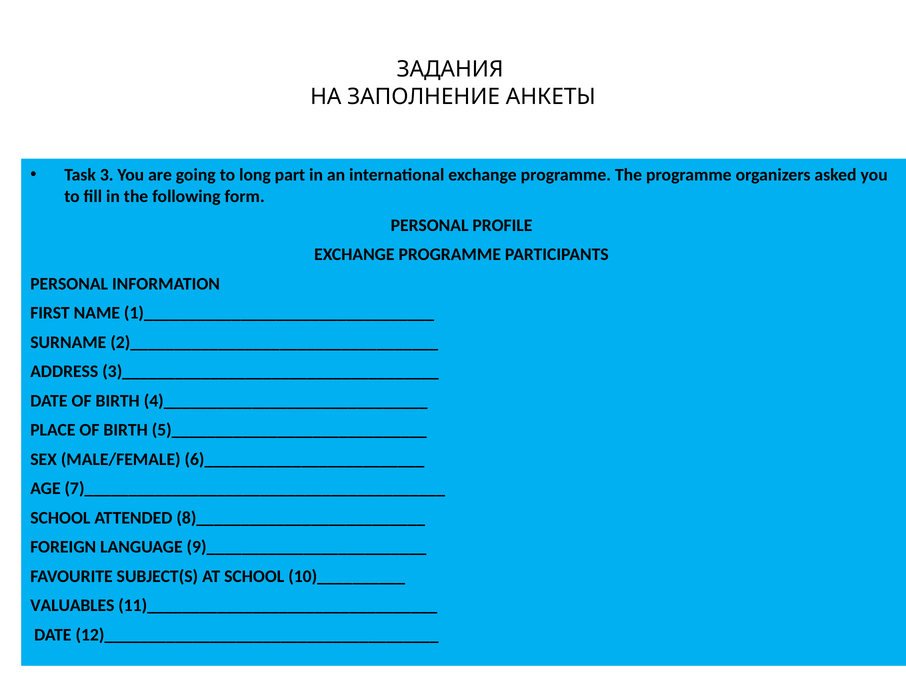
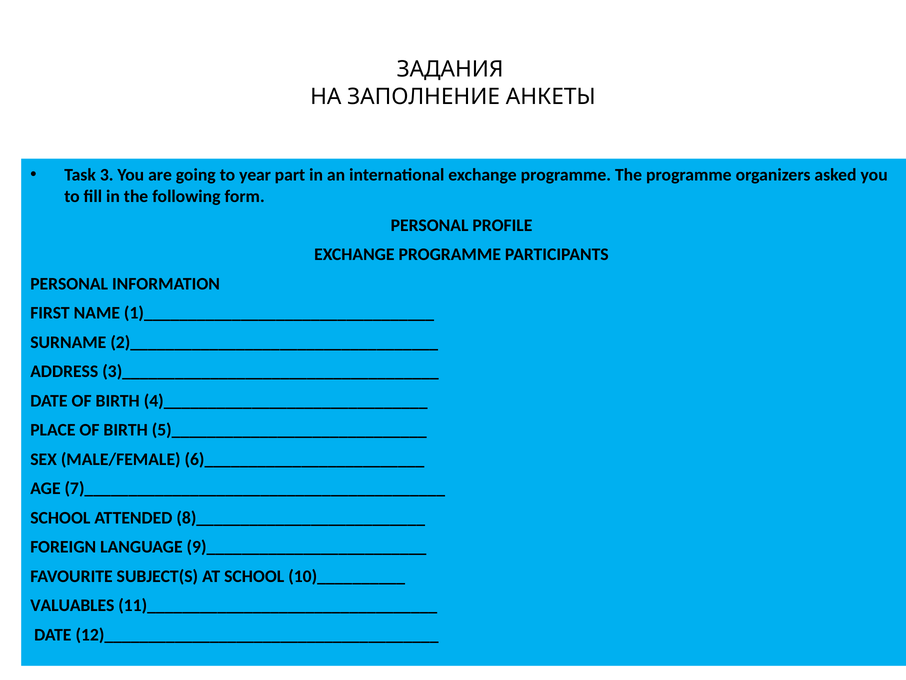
long: long -> year
